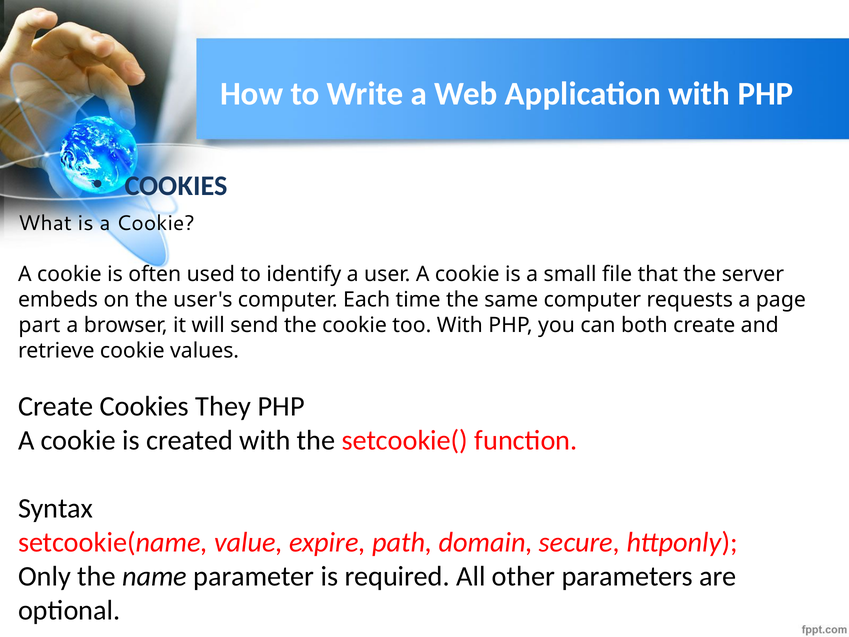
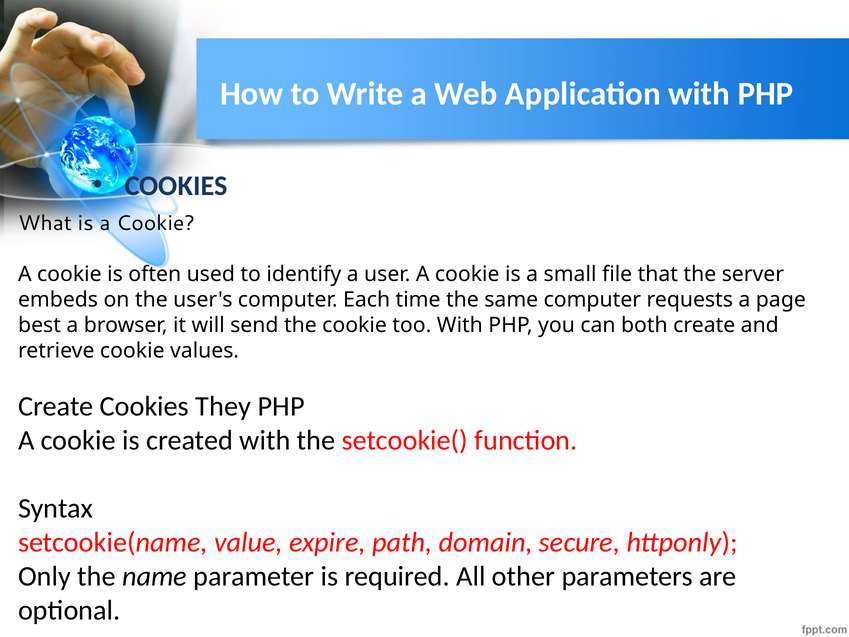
part: part -> best
